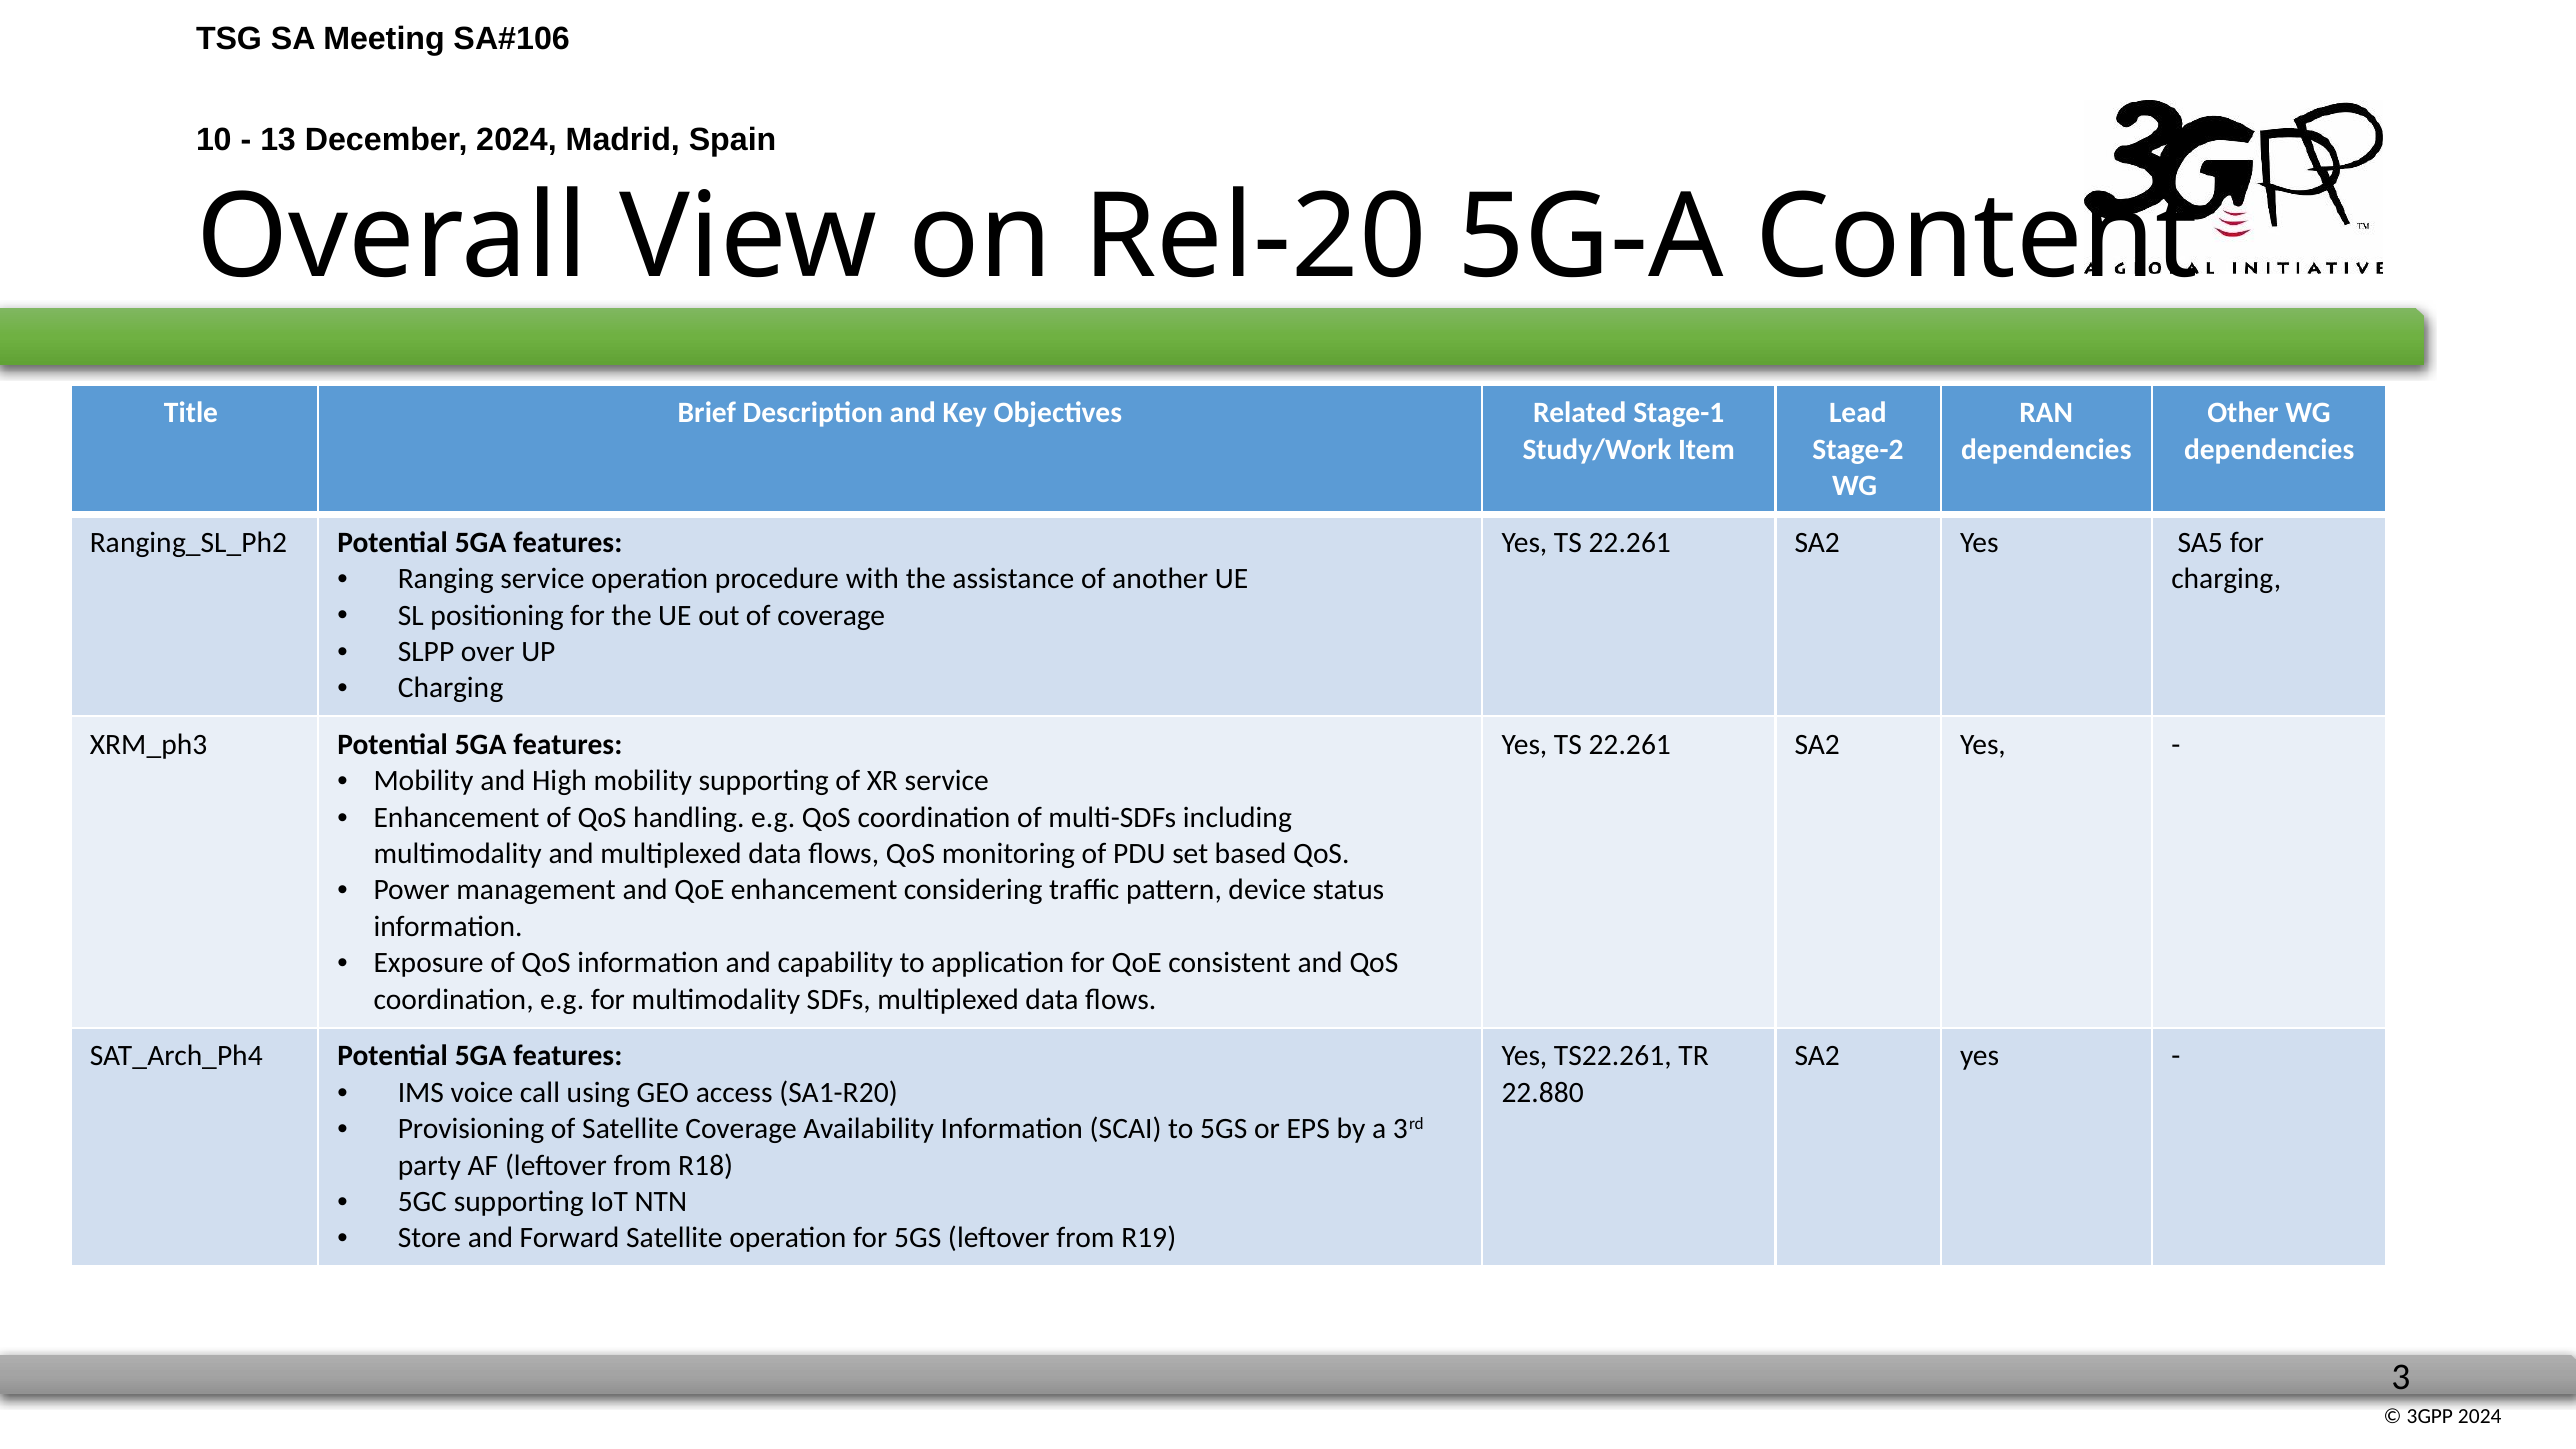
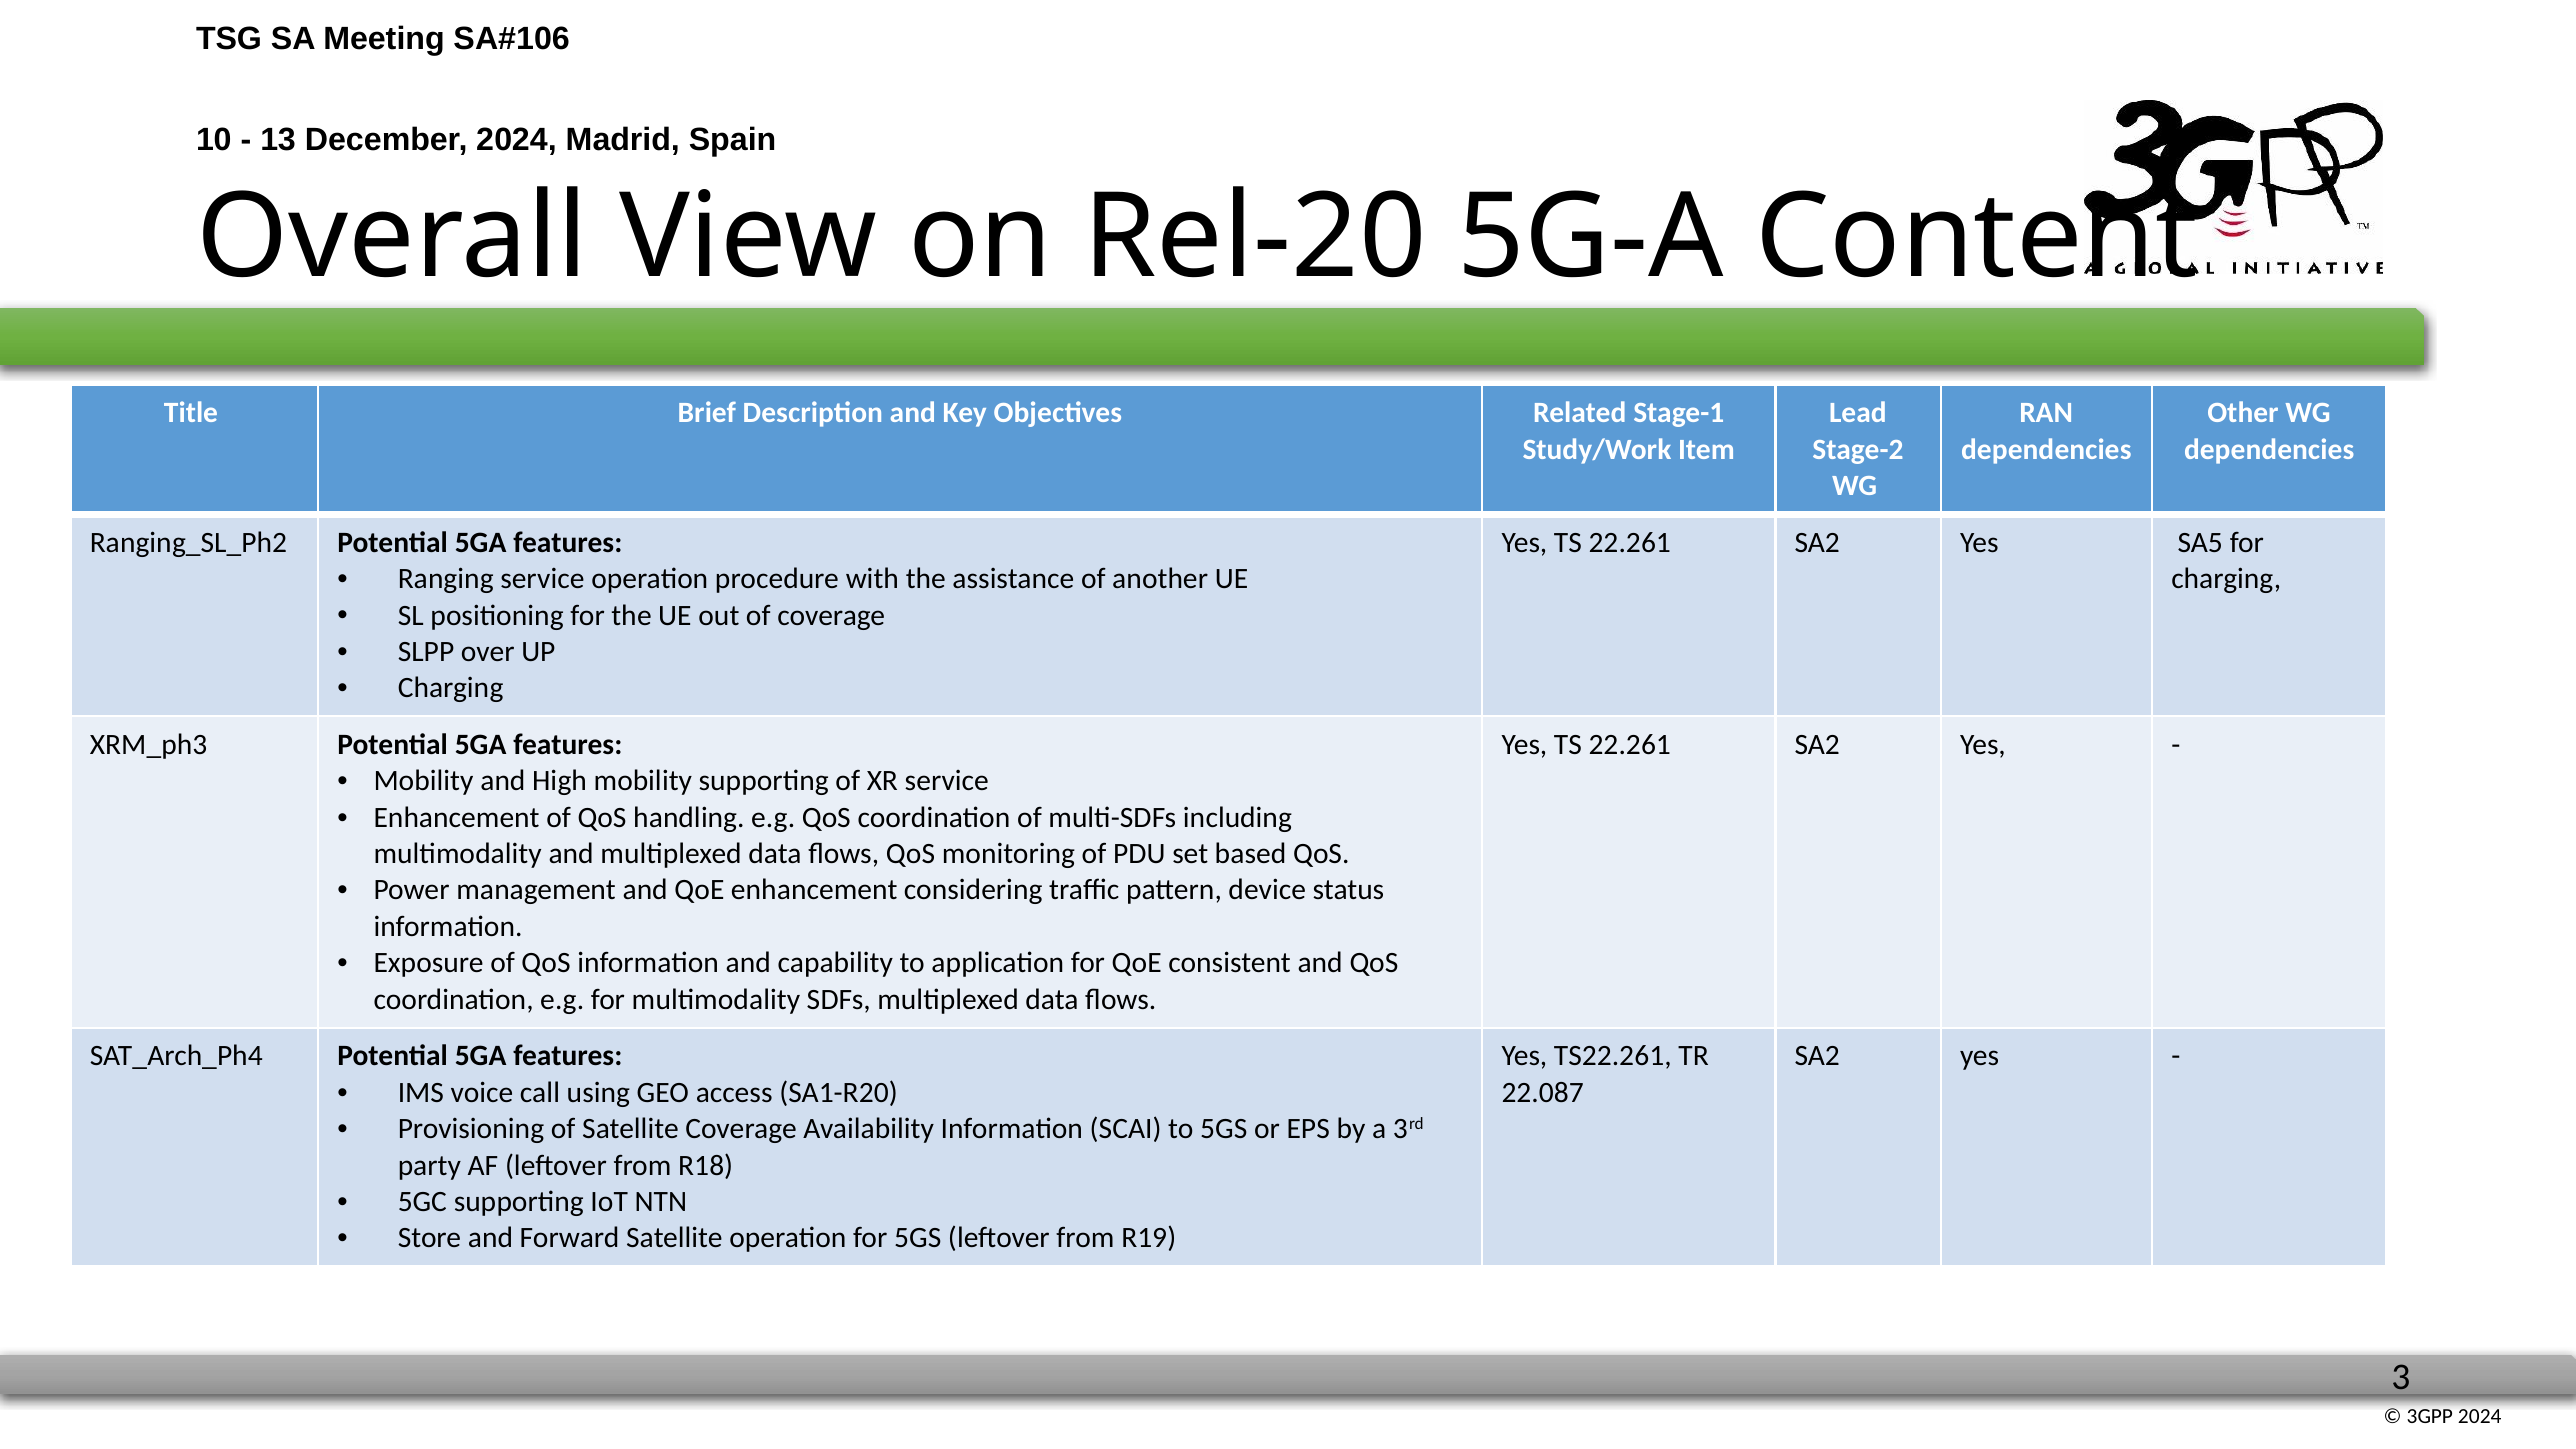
22.880: 22.880 -> 22.087
